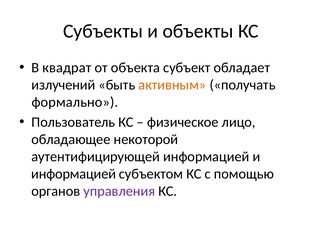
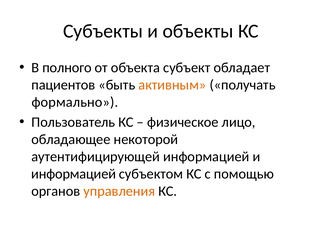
квадрат: квадрат -> полного
излучений: излучений -> пациентов
управления colour: purple -> orange
